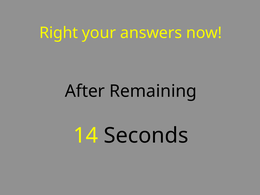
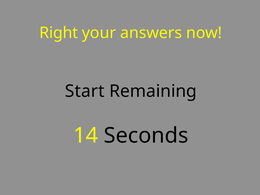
After: After -> Start
